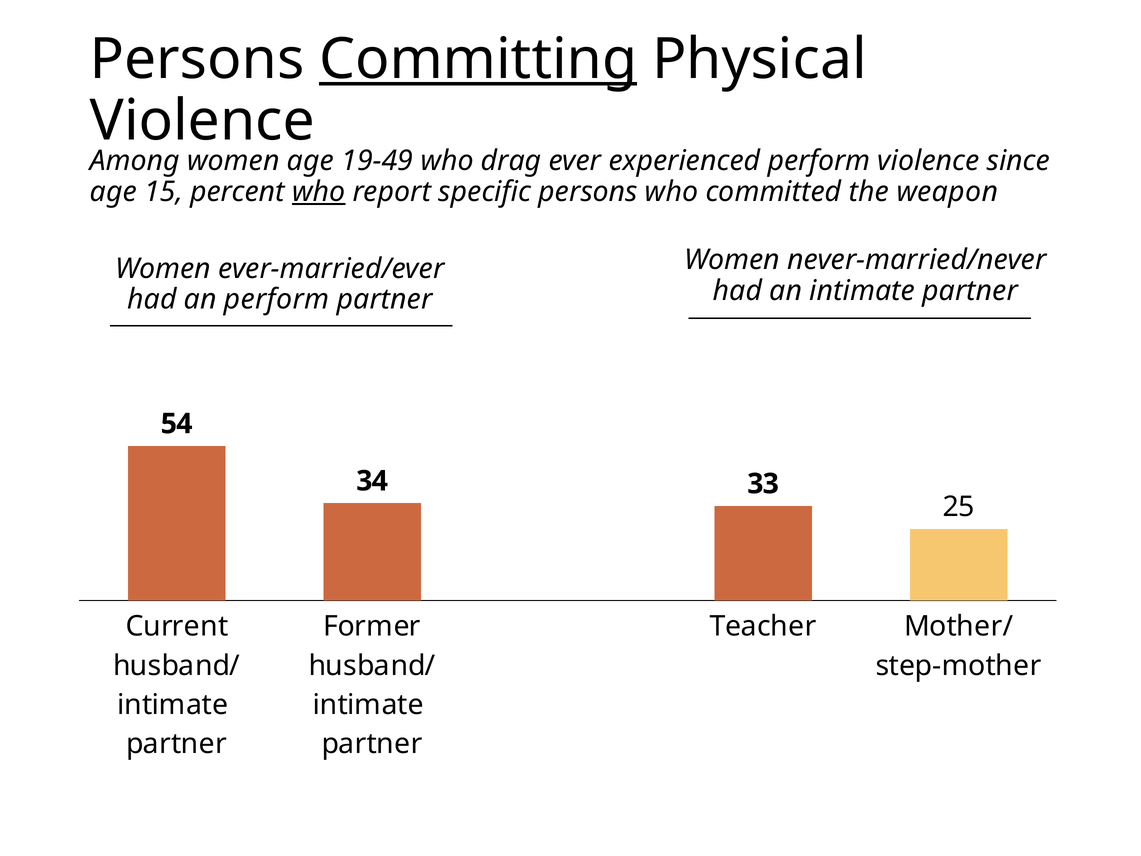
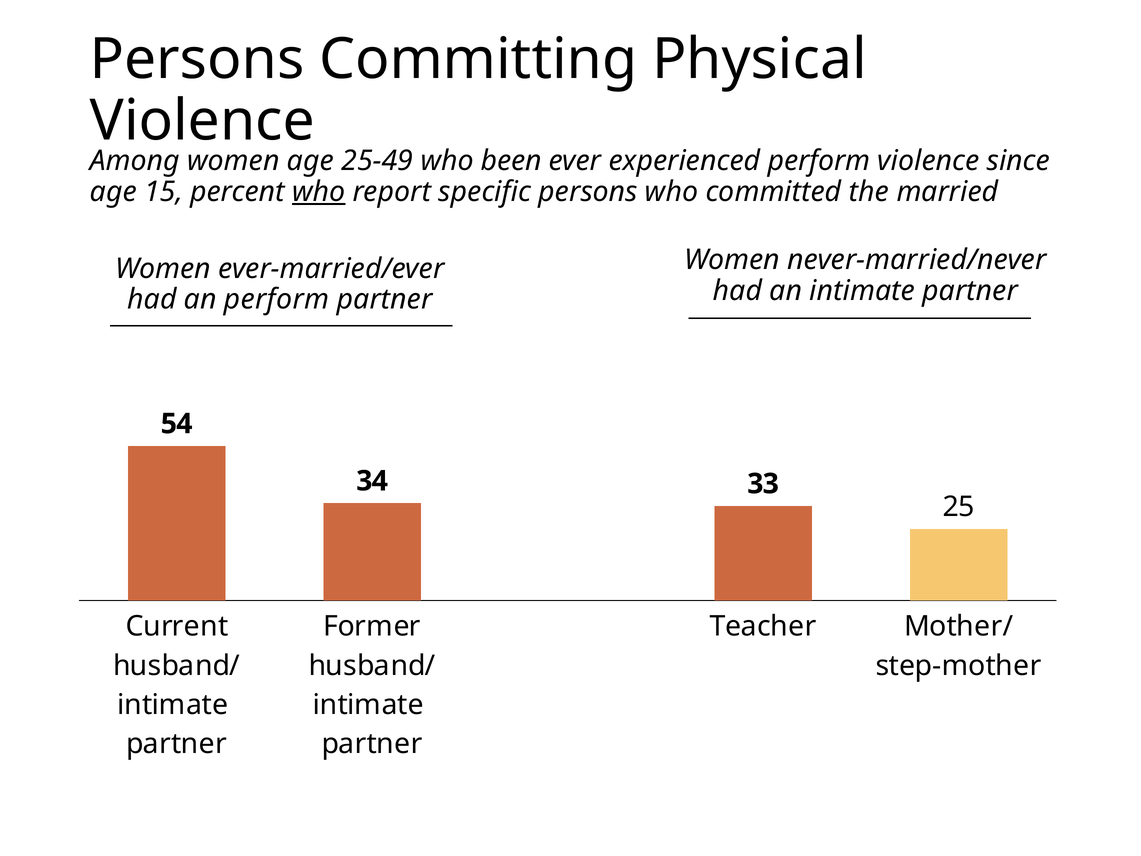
Committing underline: present -> none
19-49: 19-49 -> 25-49
drag: drag -> been
weapon: weapon -> married
